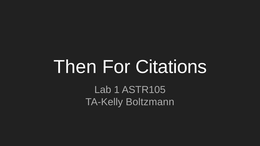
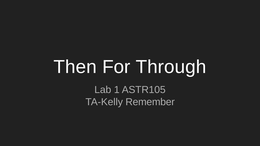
Citations: Citations -> Through
Boltzmann: Boltzmann -> Remember
